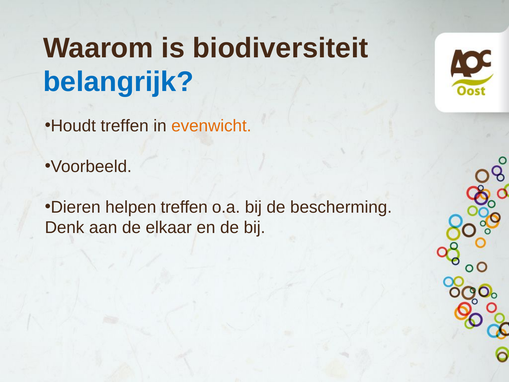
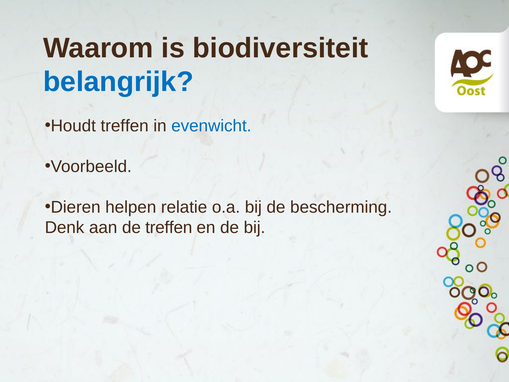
evenwicht colour: orange -> blue
helpen treffen: treffen -> relatie
de elkaar: elkaar -> treffen
